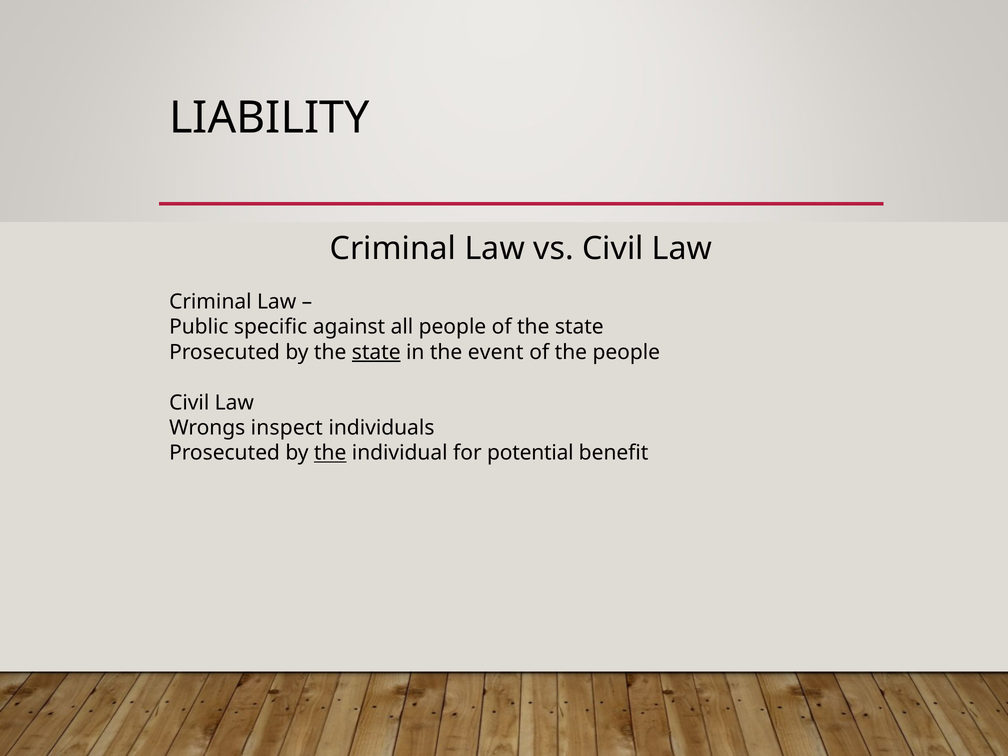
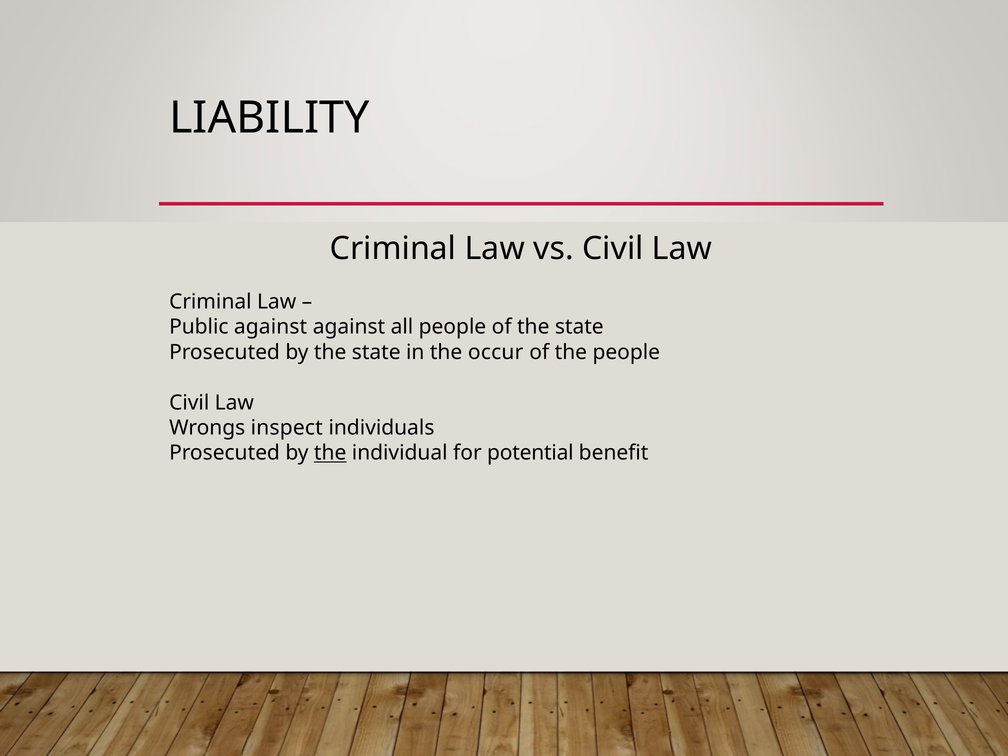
Public specific: specific -> against
state at (376, 352) underline: present -> none
event: event -> occur
